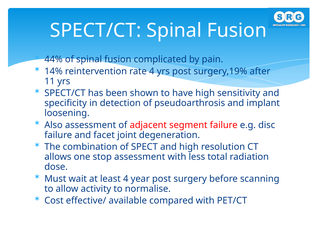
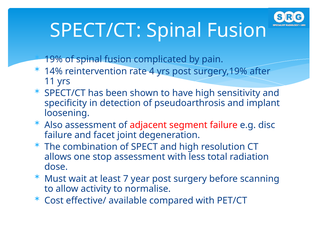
44%: 44% -> 19%
least 4: 4 -> 7
